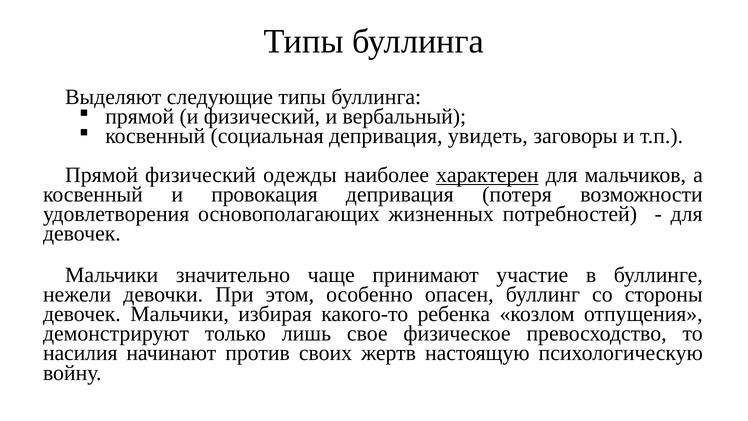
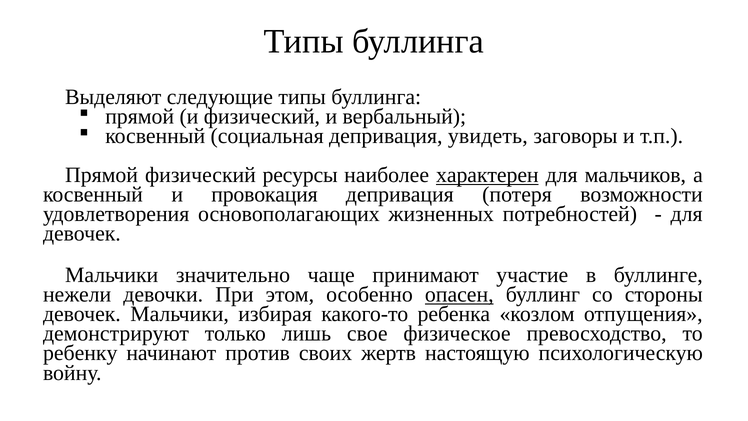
одежды: одежды -> ресурсы
опасен underline: none -> present
насилия: насилия -> ребенку
